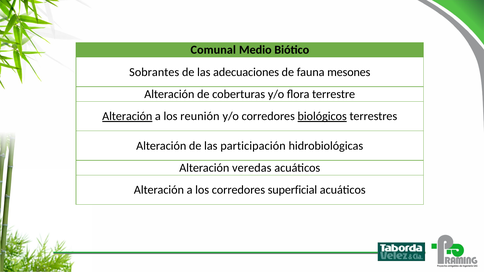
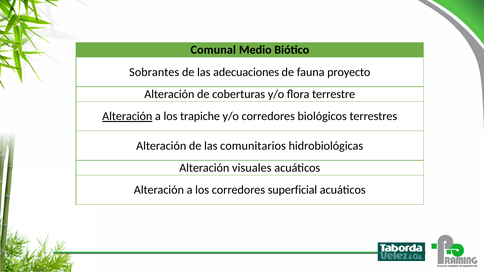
mesones: mesones -> proyecto
reunión: reunión -> trapiche
biológicos underline: present -> none
participación: participación -> comunitarios
veredas: veredas -> visuales
